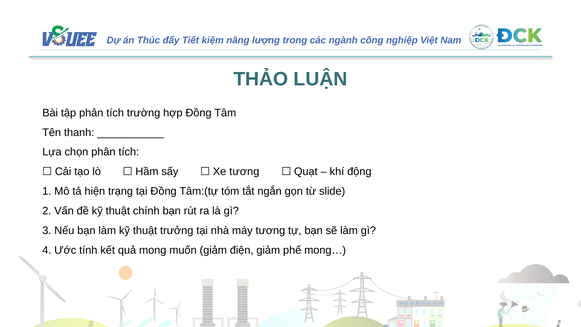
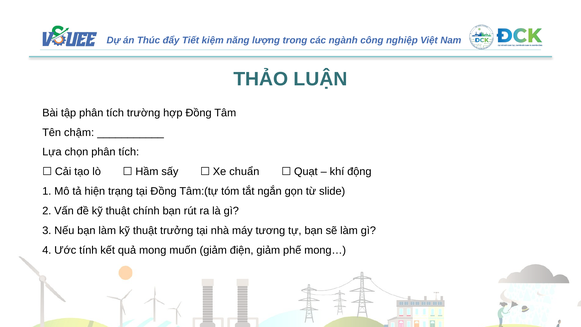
thanh: thanh -> chậm
Xe tương: tương -> chuẩn
